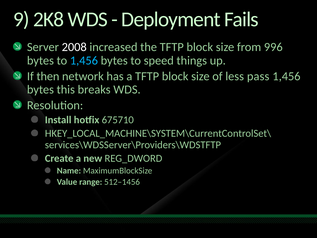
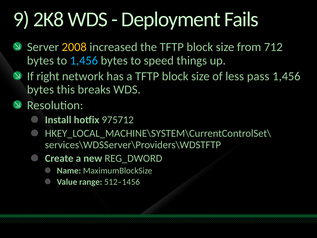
2008 colour: white -> yellow
996: 996 -> 712
then: then -> right
675710: 675710 -> 975712
